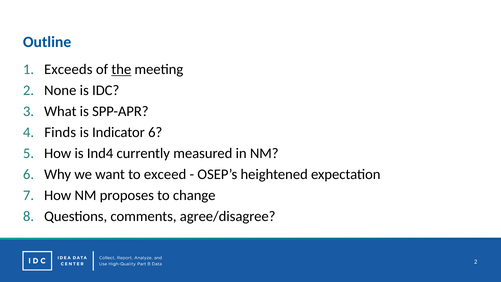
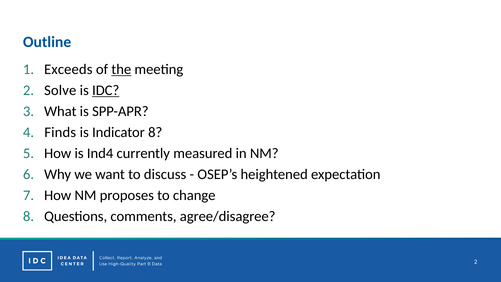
None: None -> Solve
IDC underline: none -> present
Indicator 6: 6 -> 8
exceed: exceed -> discuss
